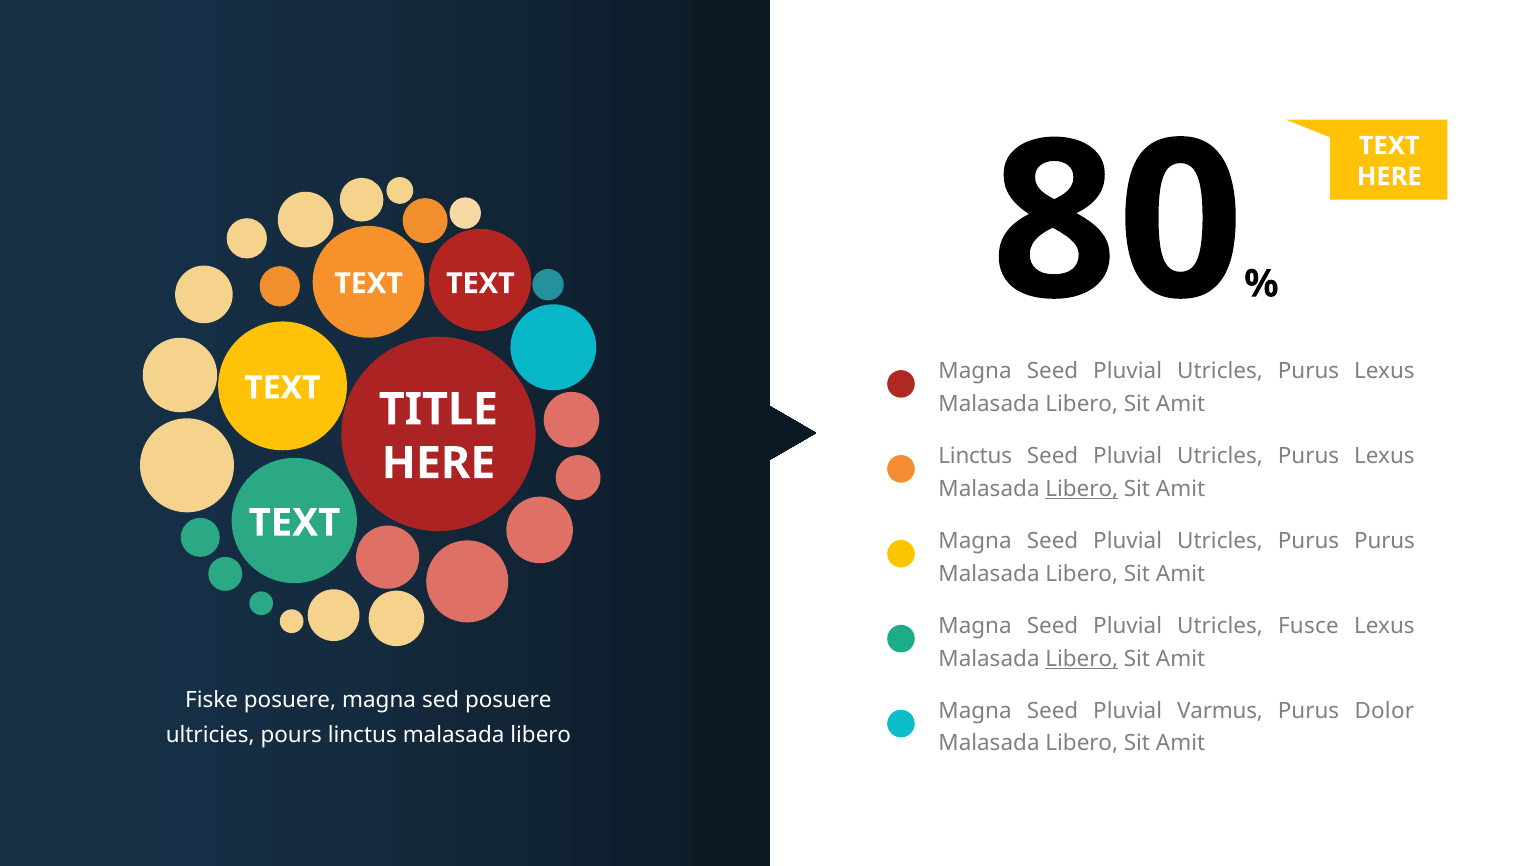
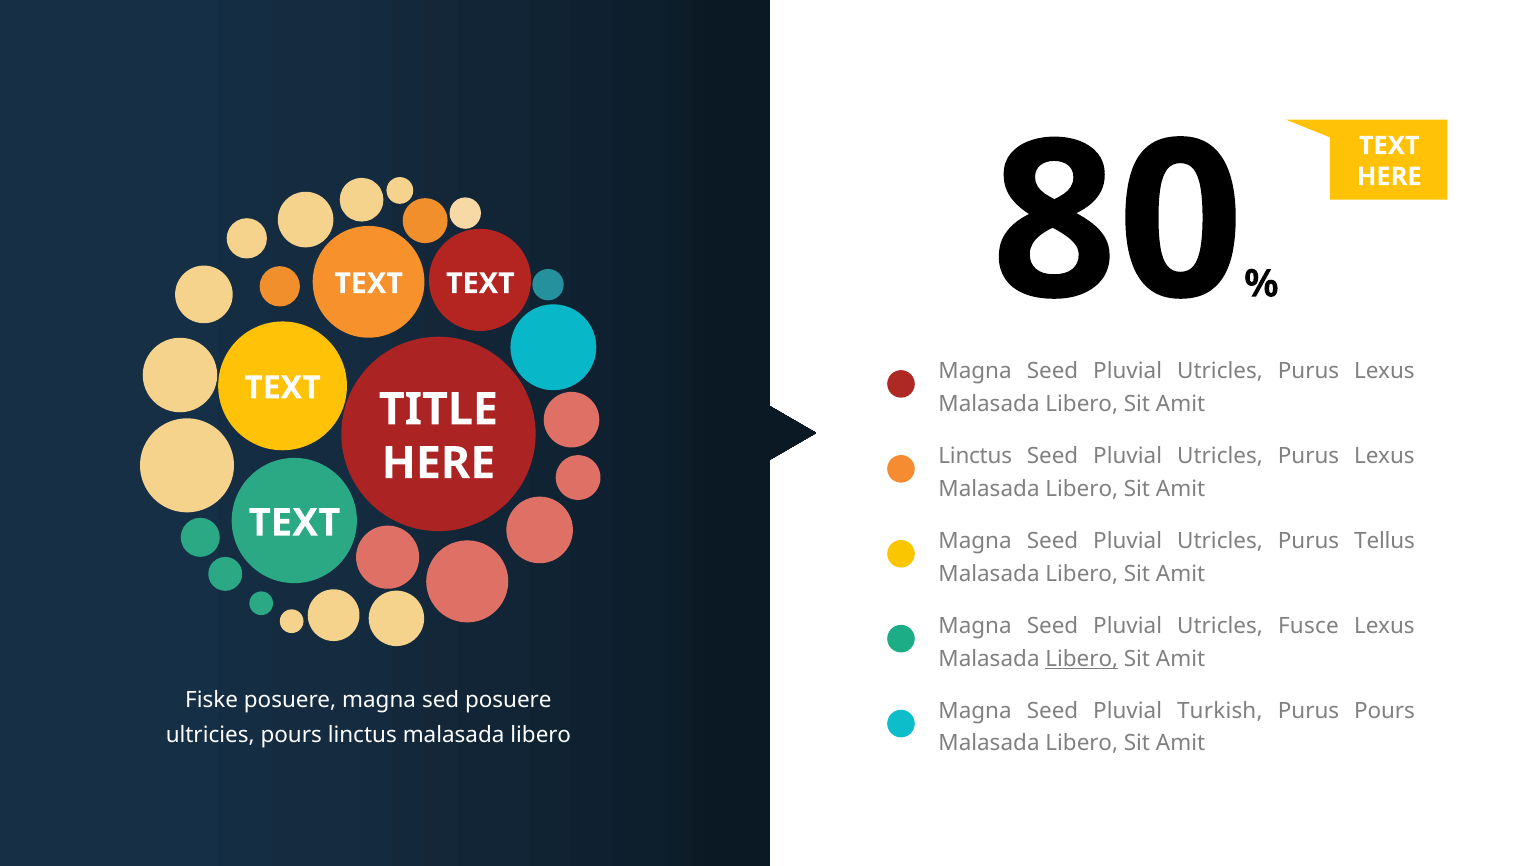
Libero at (1082, 489) underline: present -> none
Purus Purus: Purus -> Tellus
Varmus: Varmus -> Turkish
Purus Dolor: Dolor -> Pours
